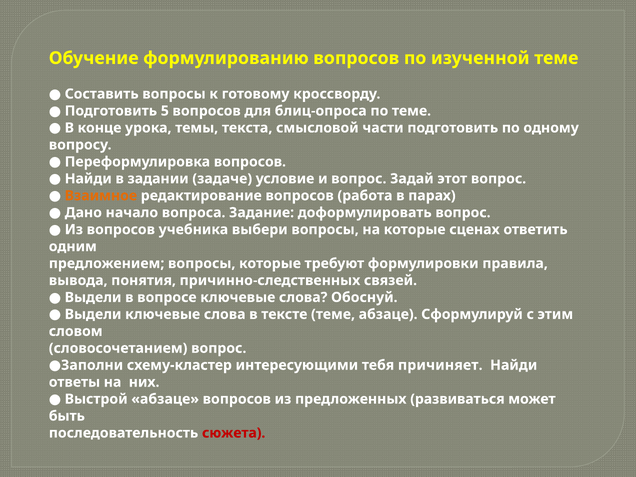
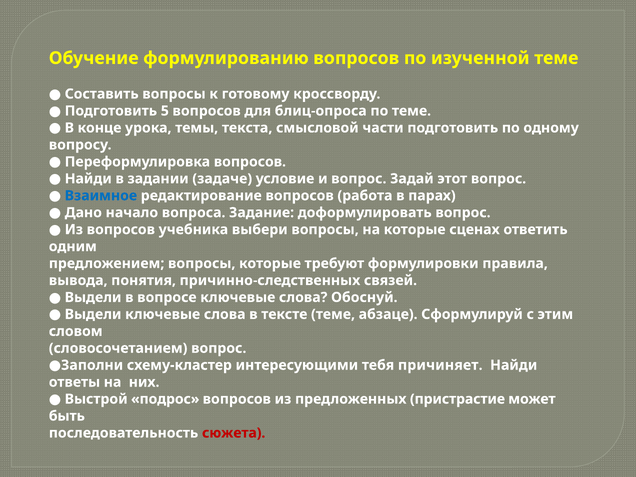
Взаимное colour: orange -> blue
Выстрой абзаце: абзаце -> подрос
развиваться: развиваться -> пристрастие
